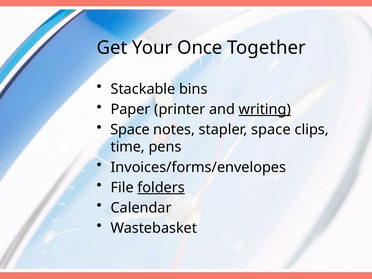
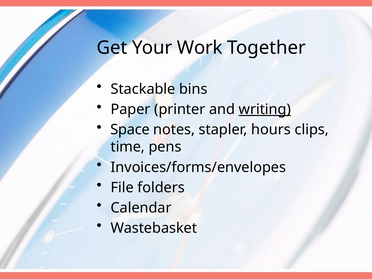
Once: Once -> Work
stapler space: space -> hours
folders underline: present -> none
